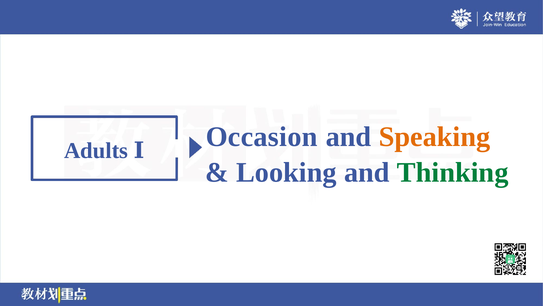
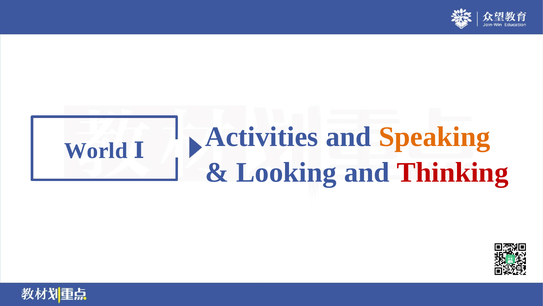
Adults: Adults -> World
Occasion: Occasion -> Activities
Thinking colour: green -> red
